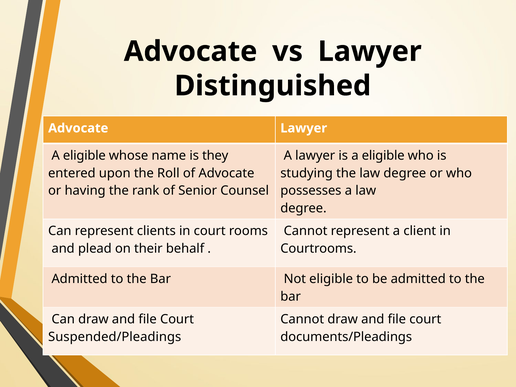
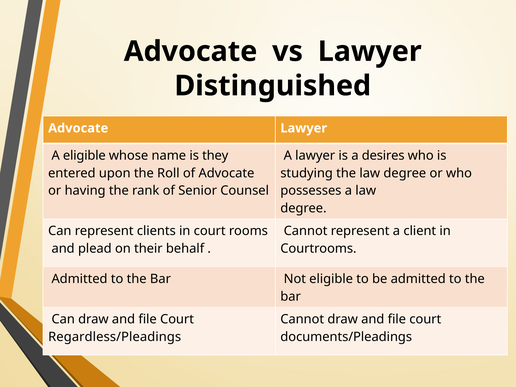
is a eligible: eligible -> desires
Suspended/Pleadings: Suspended/Pleadings -> Regardless/Pleadings
